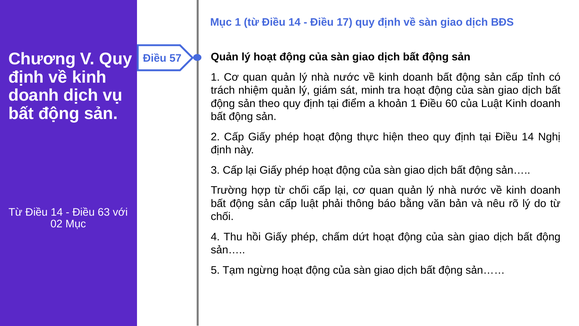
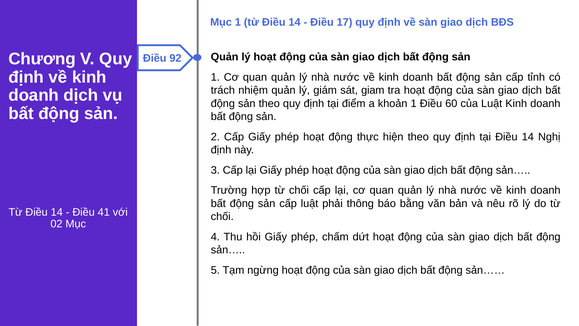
57: 57 -> 92
minh: minh -> giam
63: 63 -> 41
